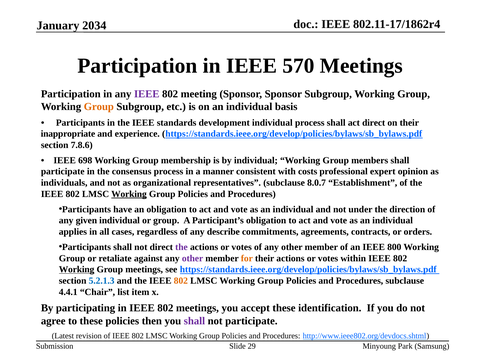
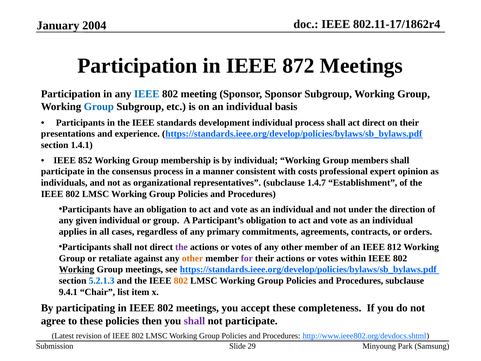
2034: 2034 -> 2004
570: 570 -> 872
IEEE at (147, 94) colour: purple -> blue
Group at (99, 107) colour: orange -> blue
inappropriate: inappropriate -> presentations
7.8.6: 7.8.6 -> 1.4.1
698: 698 -> 852
8.0.7: 8.0.7 -> 1.4.7
Working at (129, 194) underline: present -> none
describe: describe -> primary
800: 800 -> 812
other at (193, 258) colour: purple -> orange
for colour: orange -> purple
4.4.1: 4.4.1 -> 9.4.1
identification: identification -> completeness
